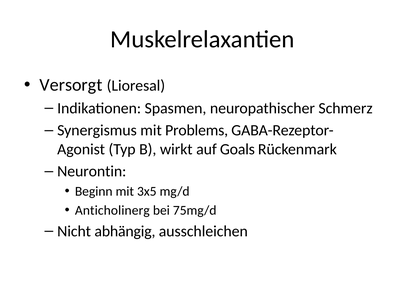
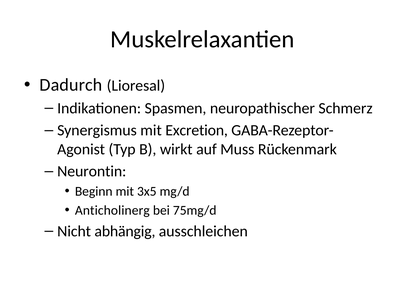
Versorgt: Versorgt -> Dadurch
Problems: Problems -> Excretion
Goals: Goals -> Muss
